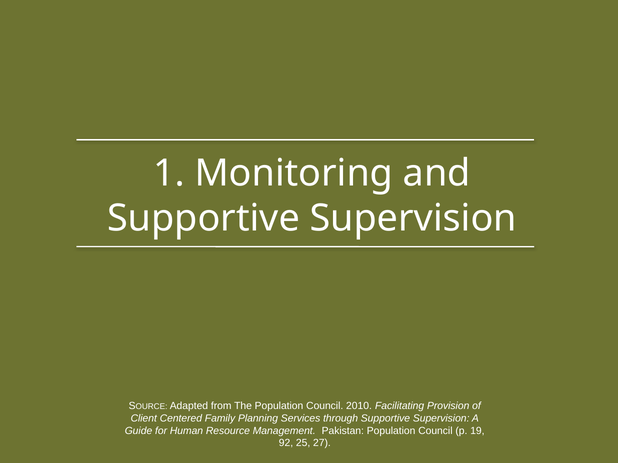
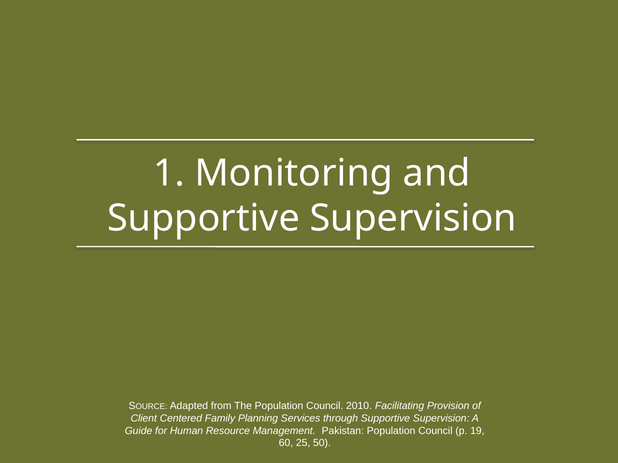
92: 92 -> 60
27: 27 -> 50
